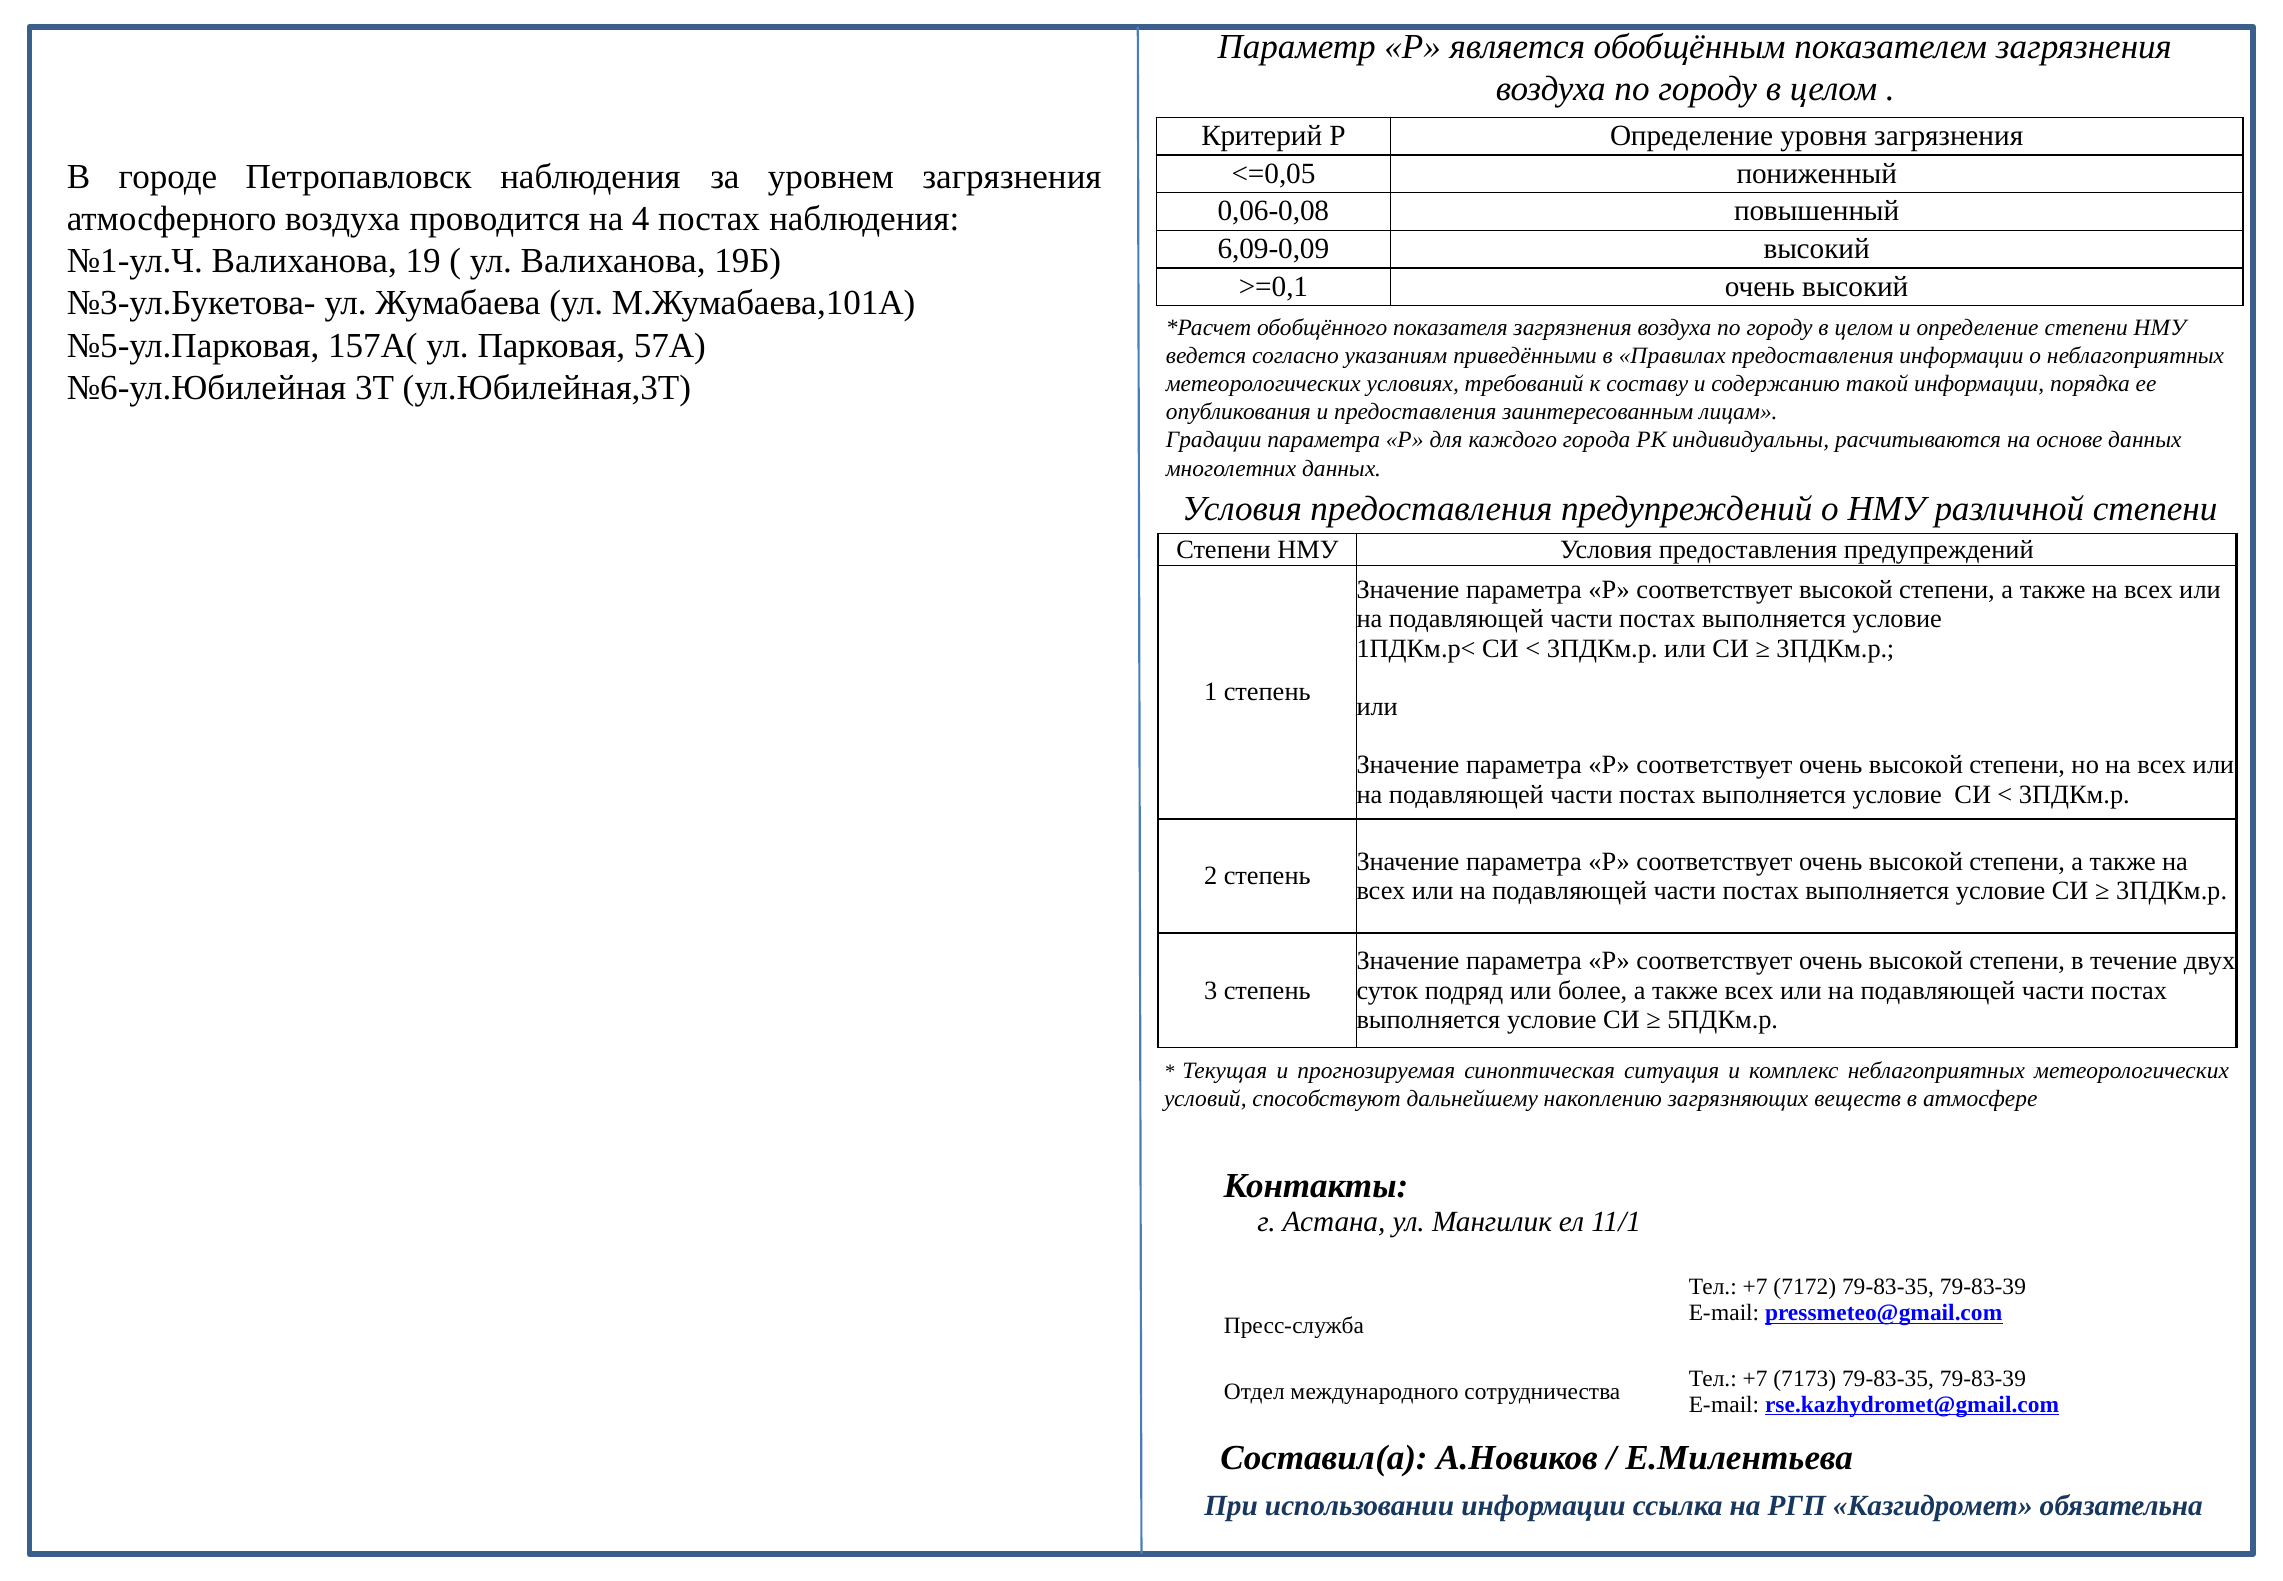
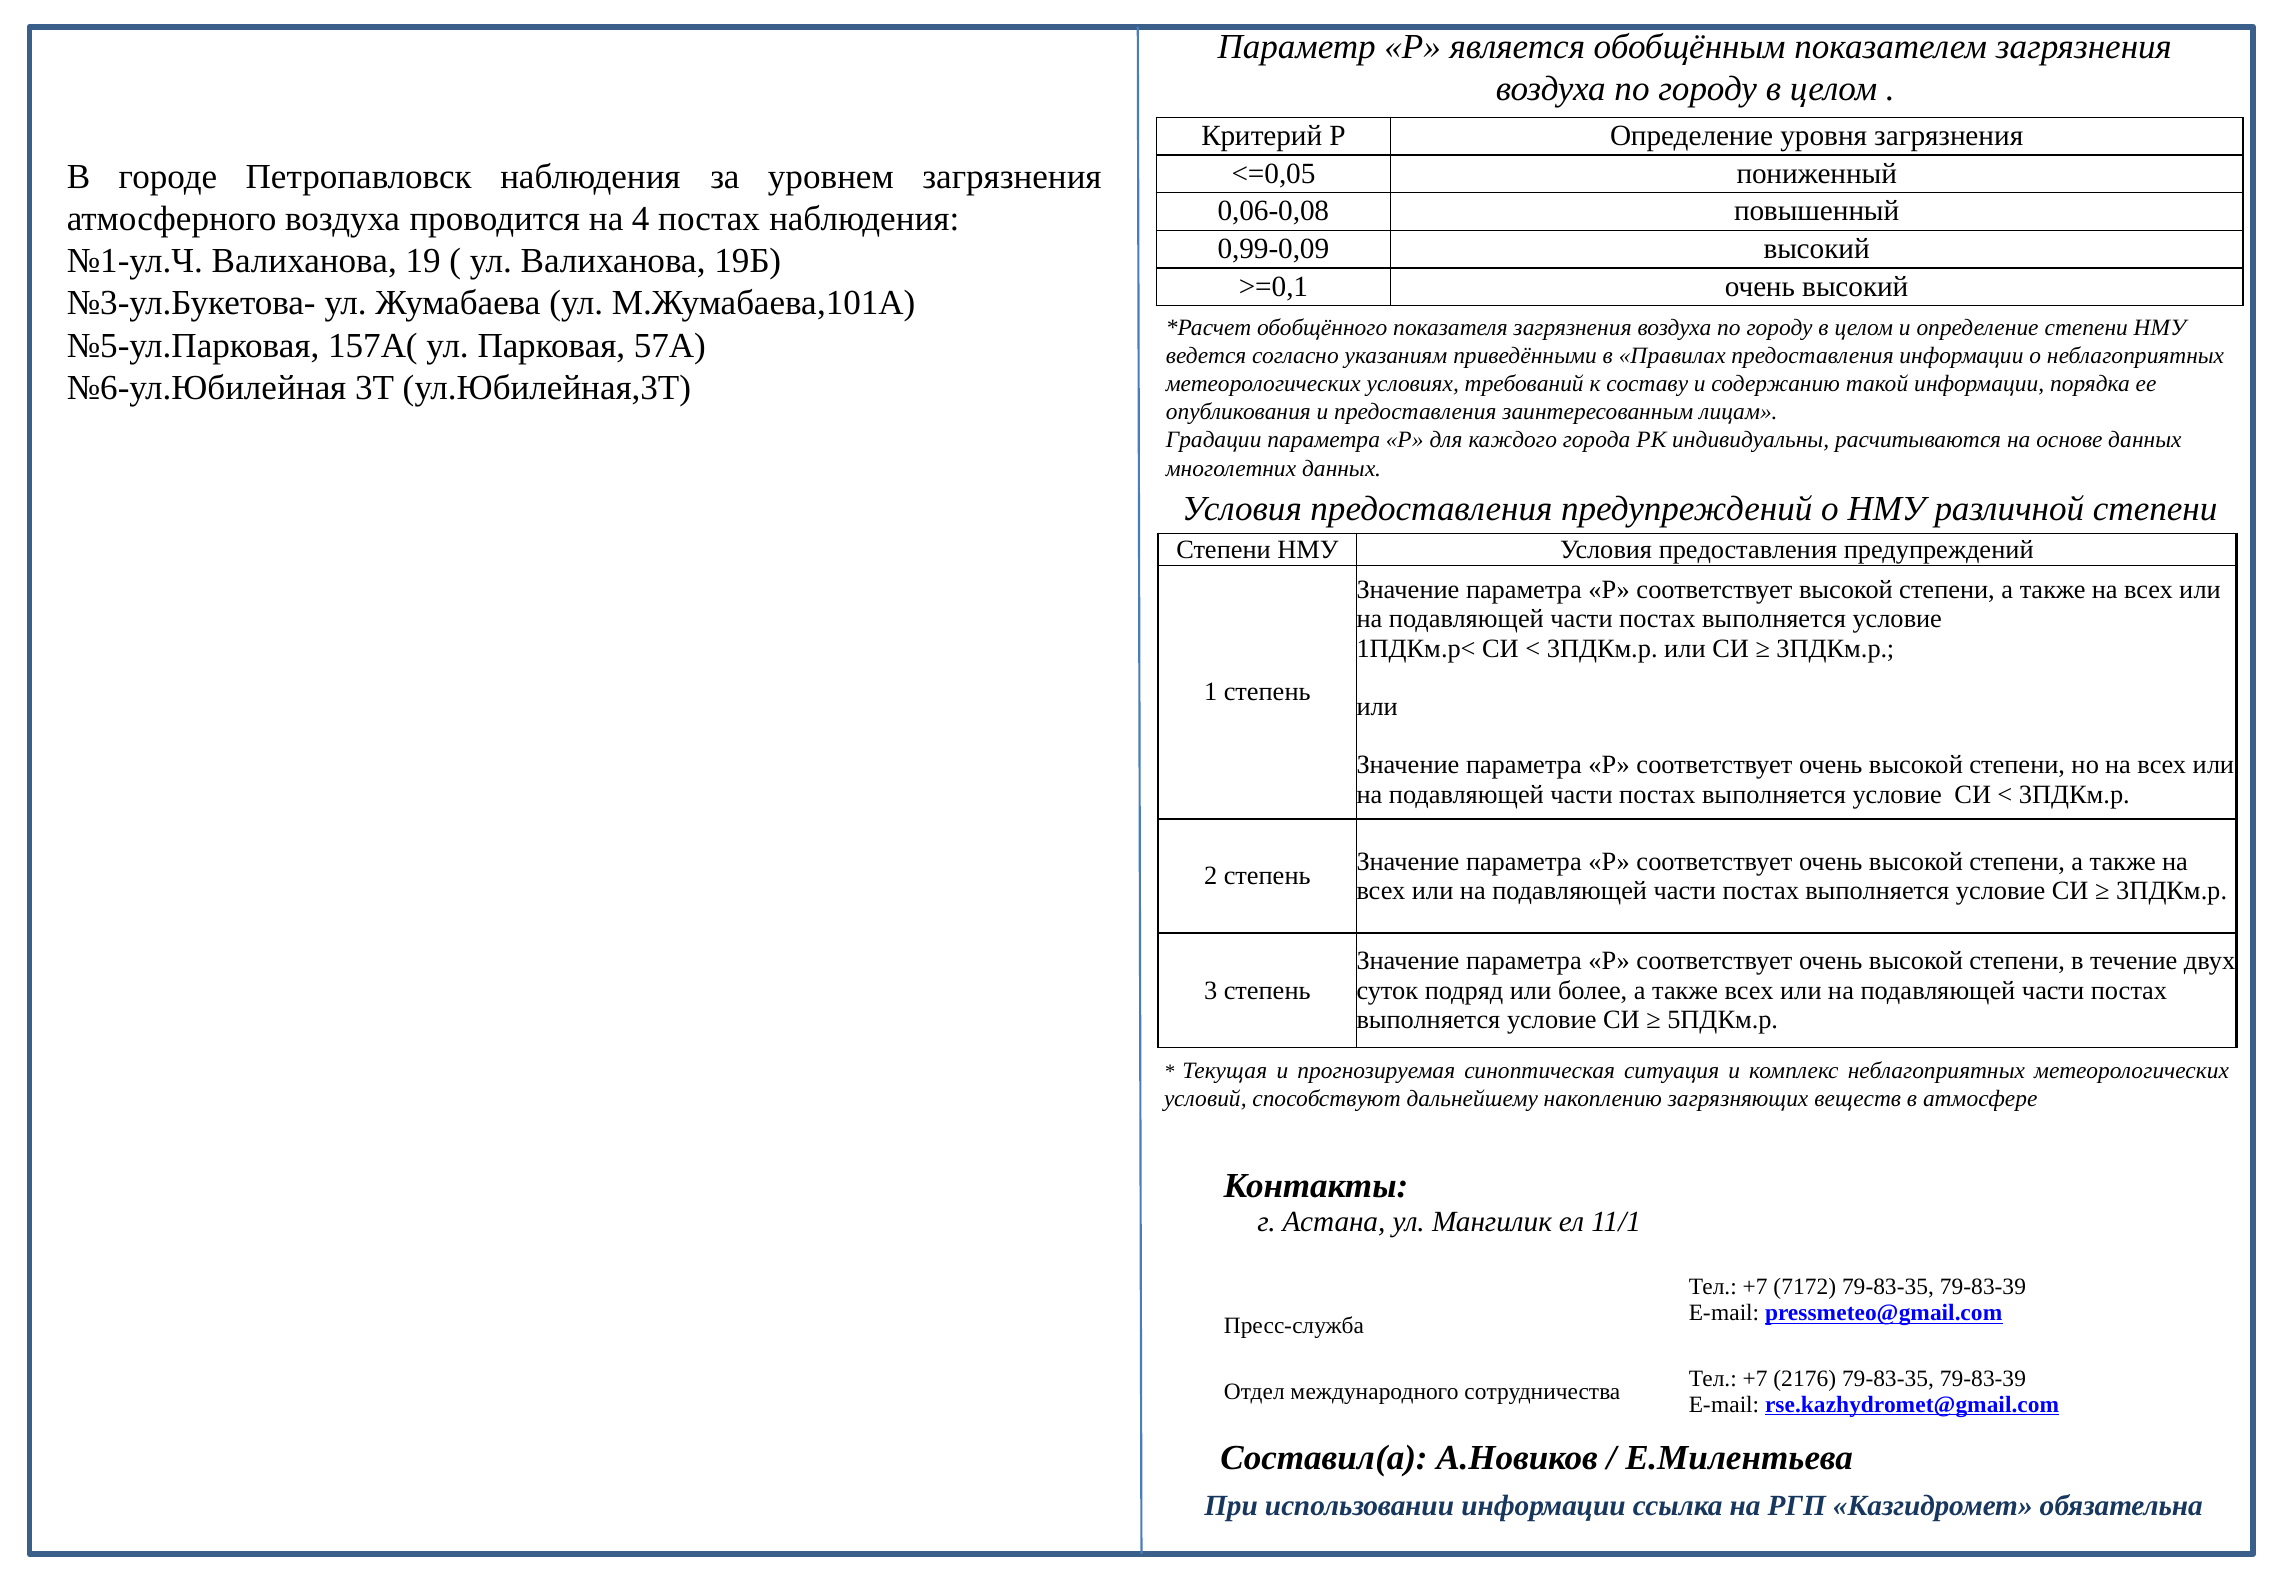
6,09-0,09: 6,09-0,09 -> 0,99-0,09
7173: 7173 -> 2176
